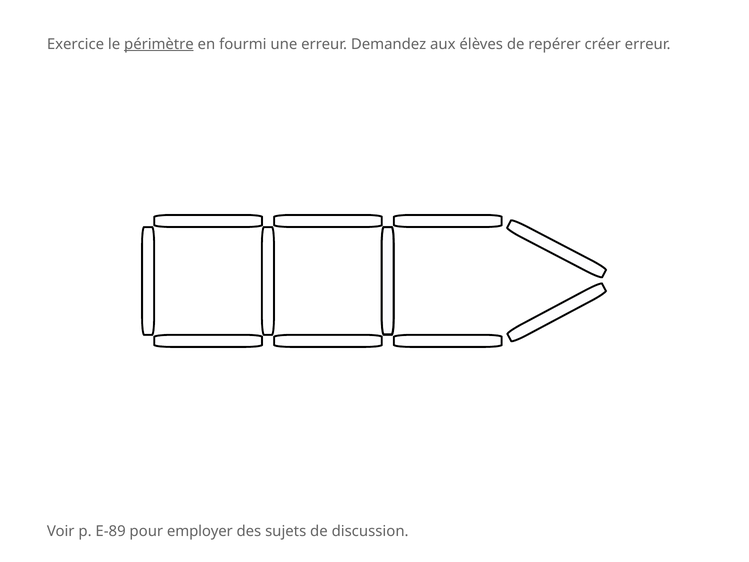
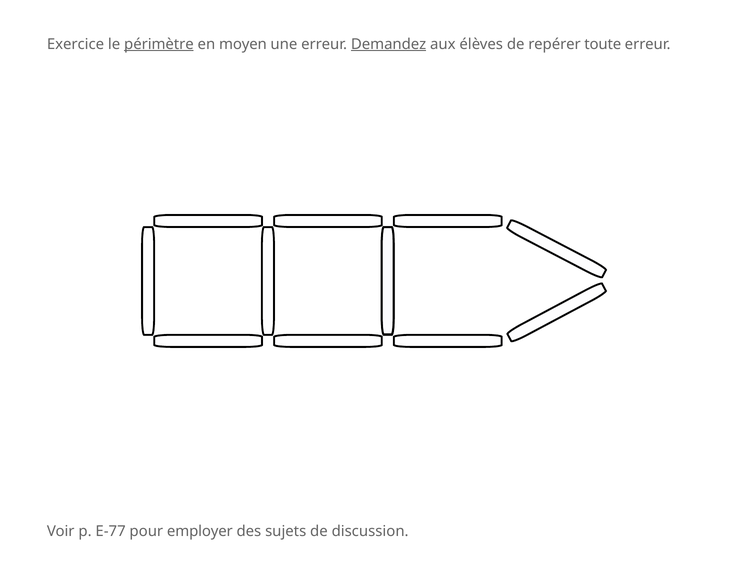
fourmi: fourmi -> moyen
Demandez underline: none -> present
créer: créer -> toute
E-89: E-89 -> E-77
